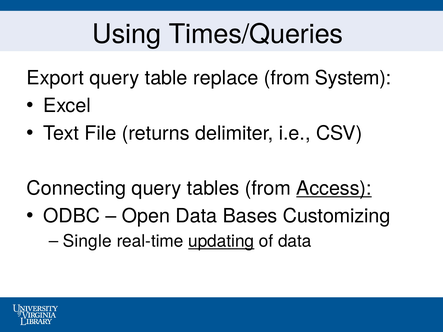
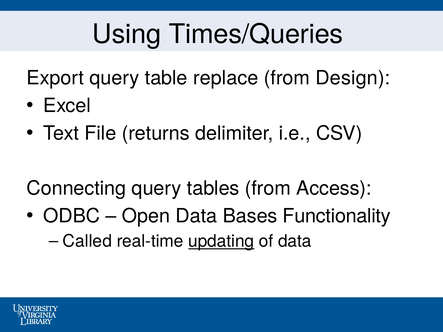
System: System -> Design
Access underline: present -> none
Customizing: Customizing -> Functionality
Single: Single -> Called
